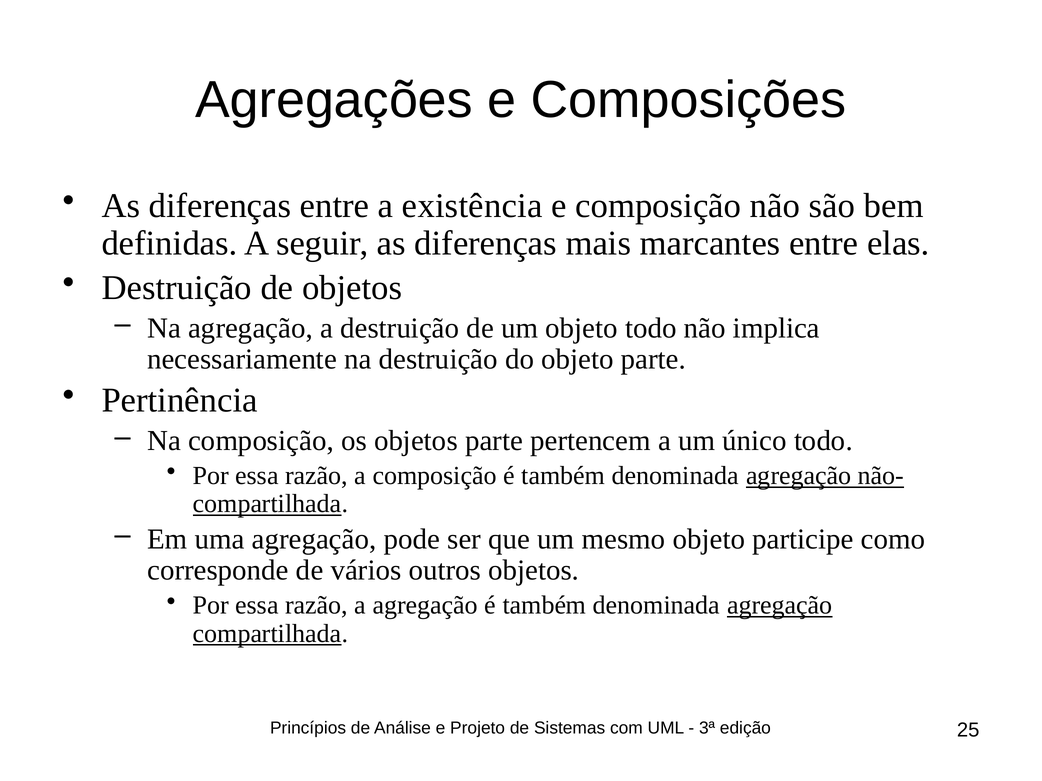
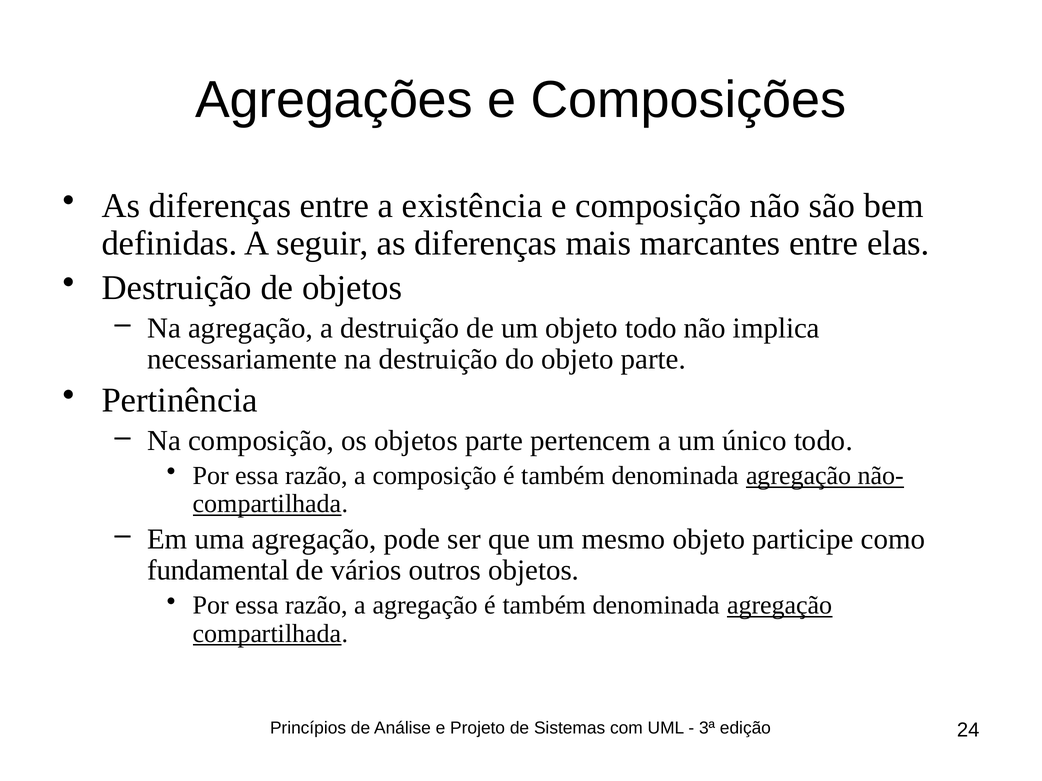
corresponde: corresponde -> fundamental
25: 25 -> 24
